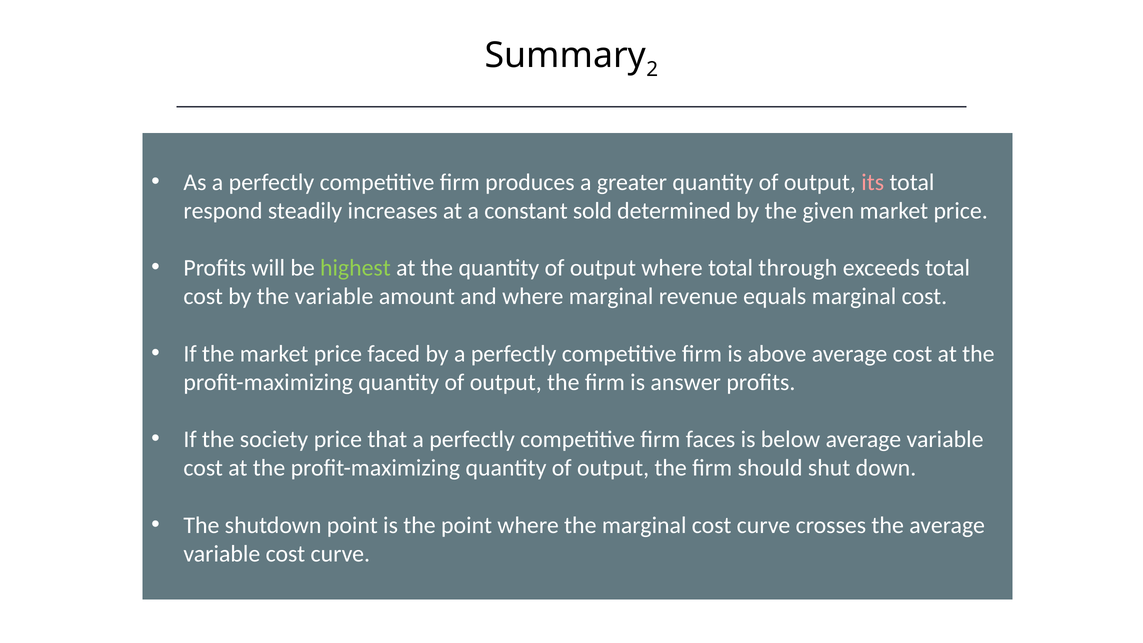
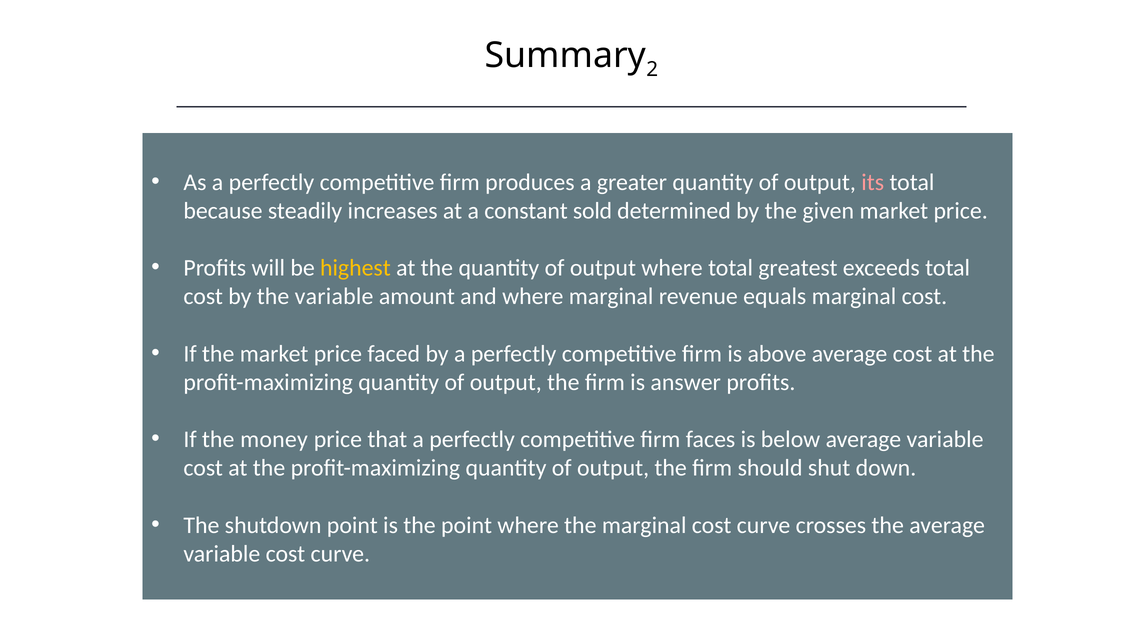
respond: respond -> because
highest colour: light green -> yellow
through: through -> greatest
society: society -> money
